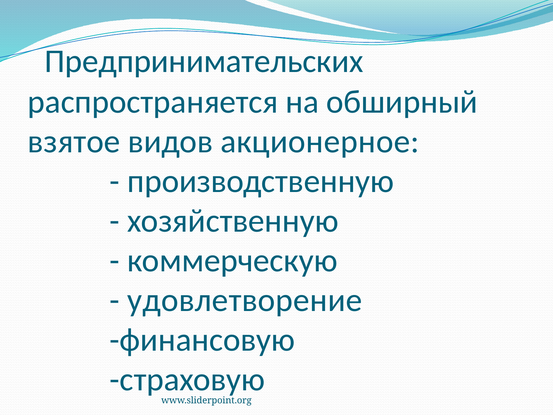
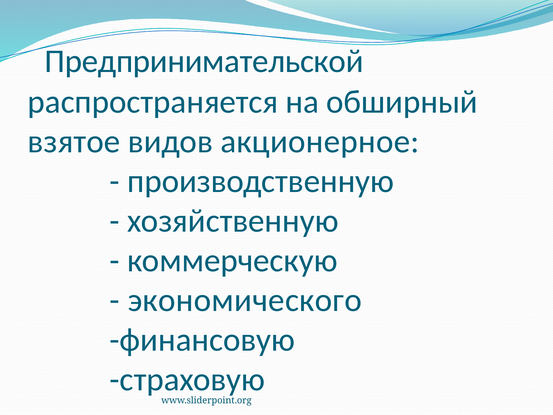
Предпринимательских: Предпринимательских -> Предпринимательской
удовлетворение: удовлетворение -> экономического
